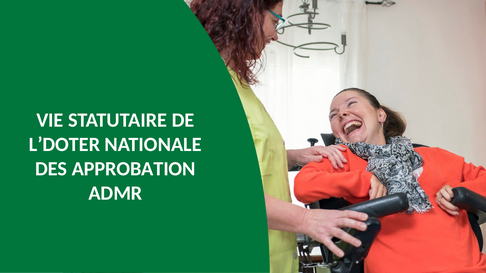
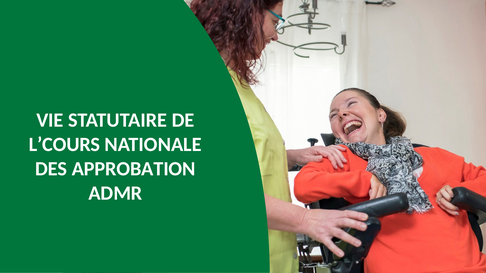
L’DOTER: L’DOTER -> L’COURS
